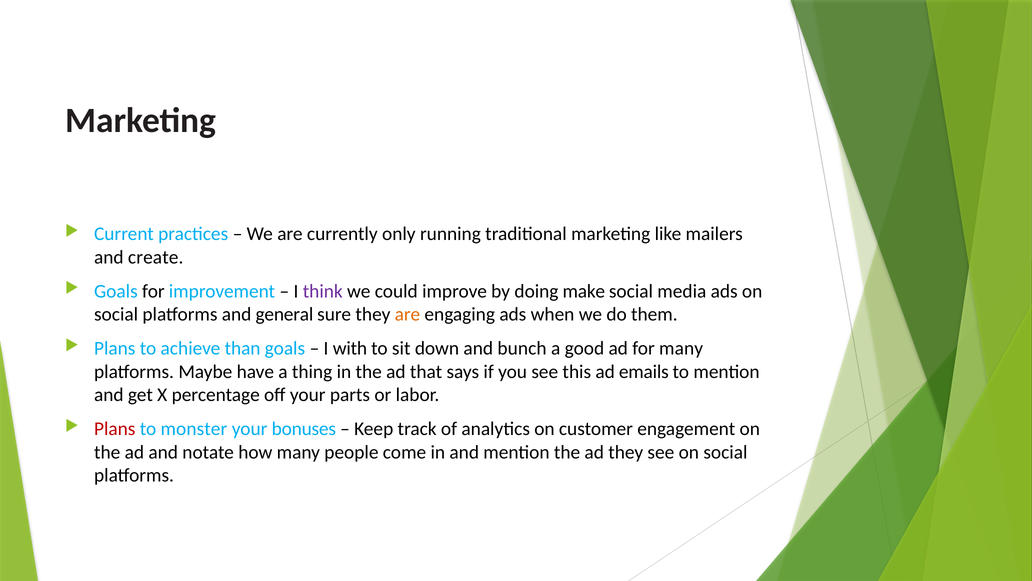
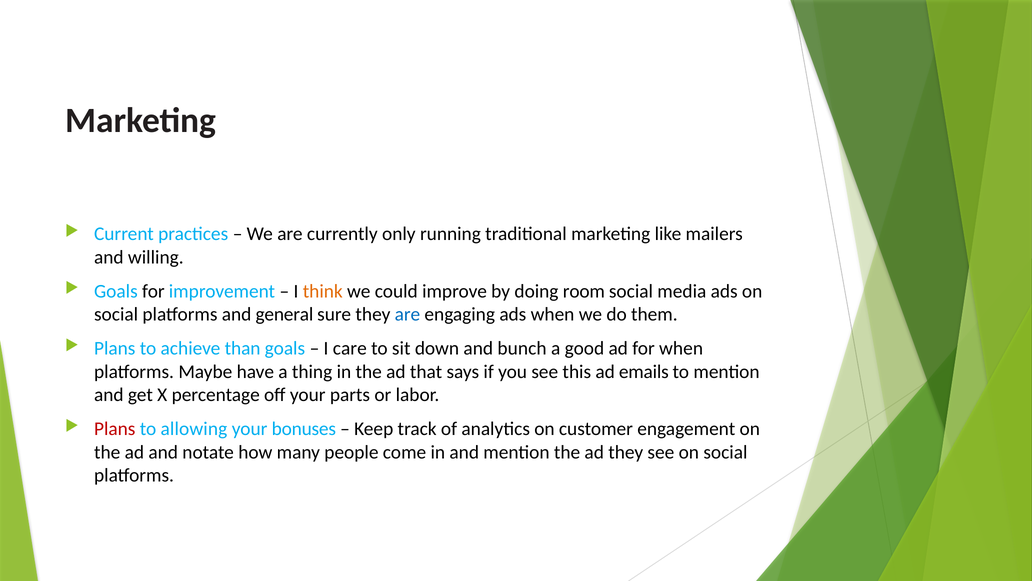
create: create -> willing
think colour: purple -> orange
make: make -> room
are at (407, 314) colour: orange -> blue
with: with -> care
for many: many -> when
monster: monster -> allowing
